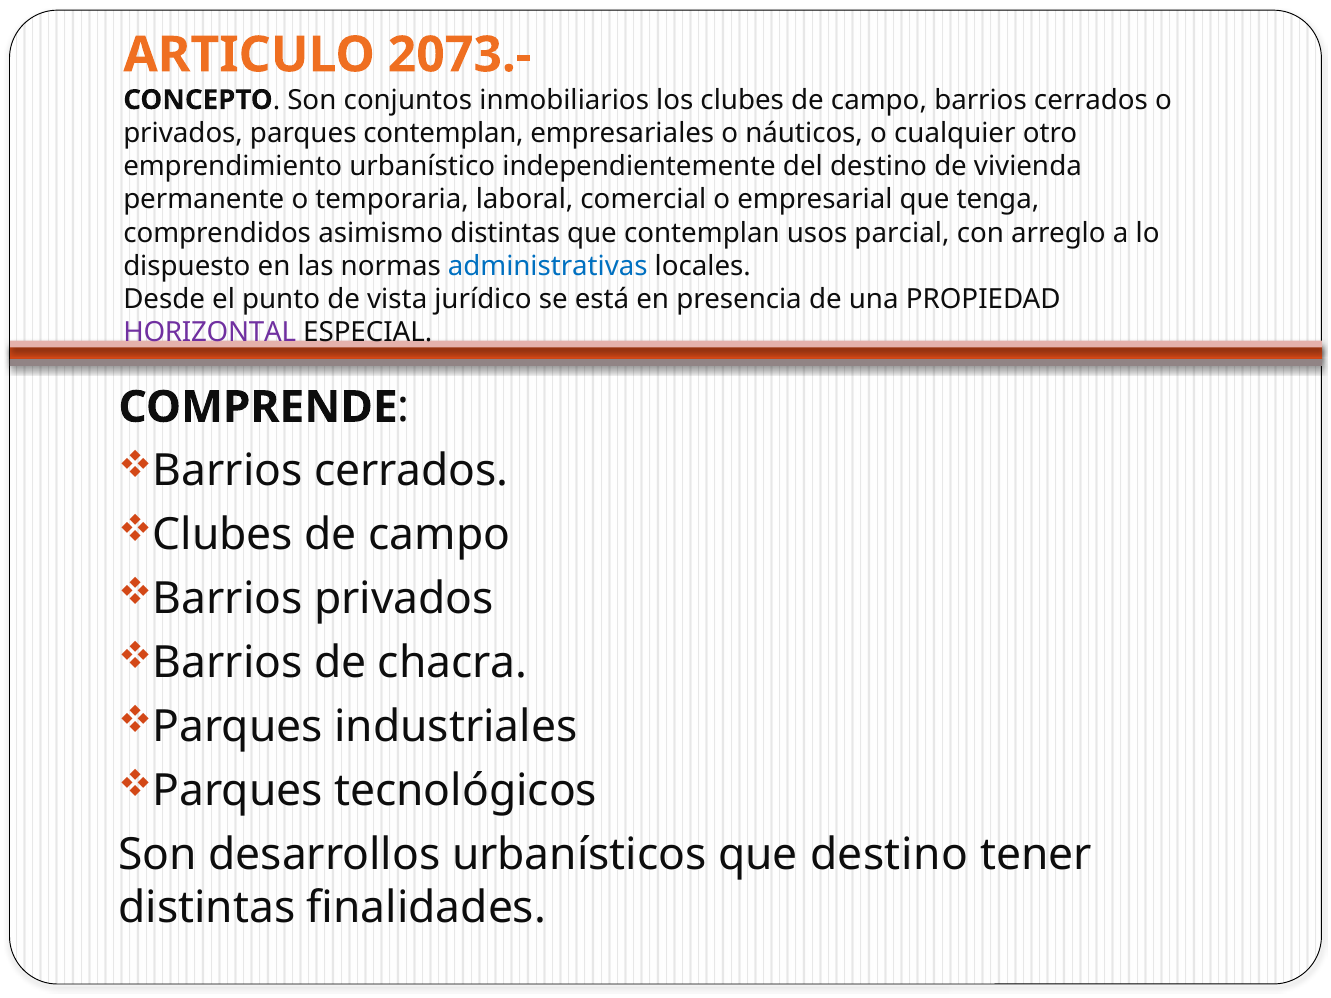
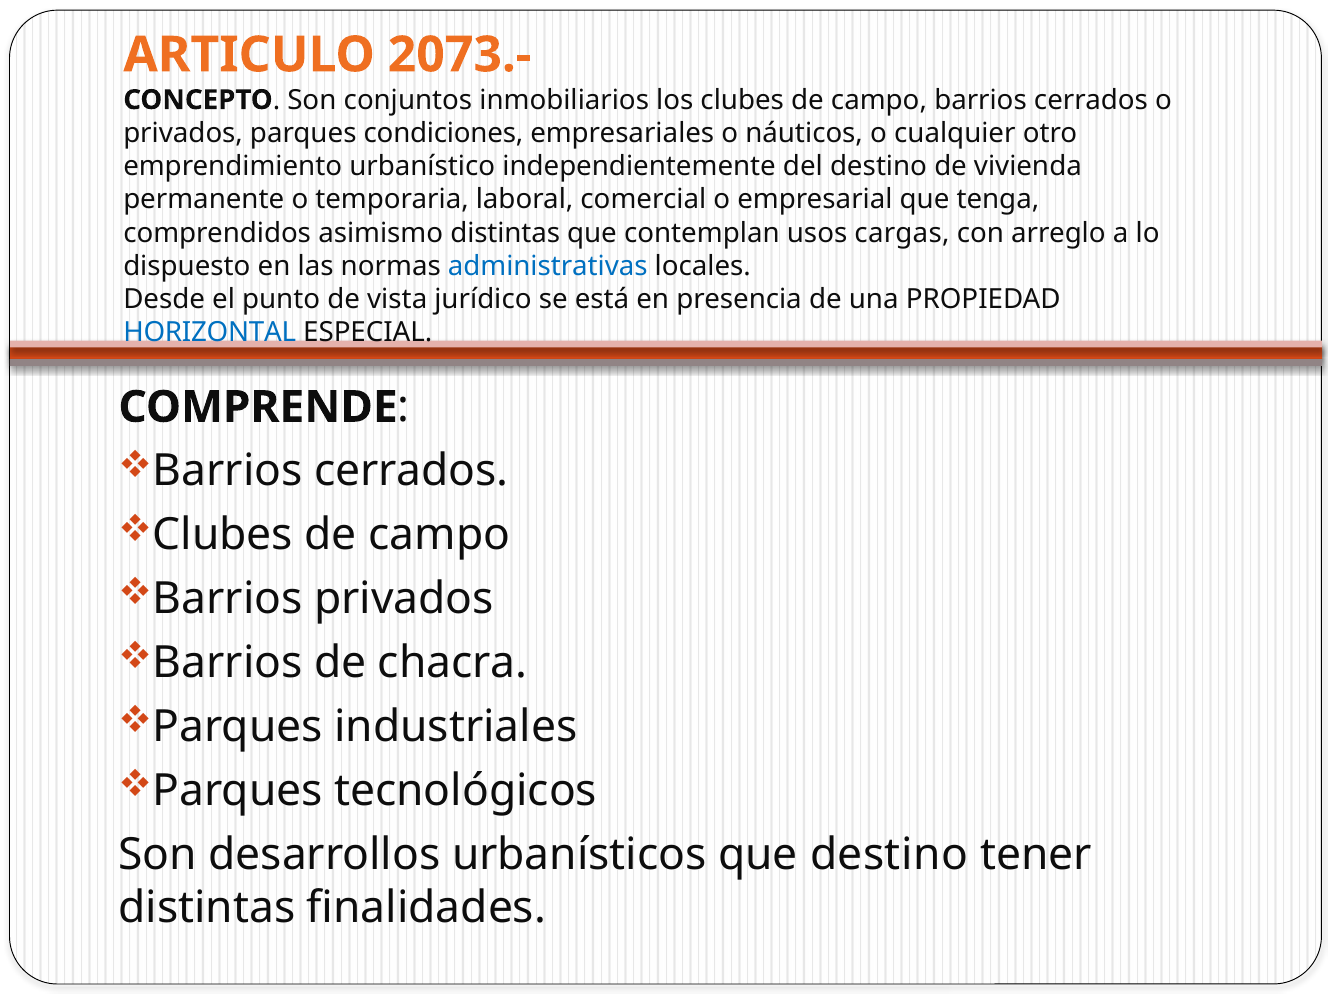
parques contemplan: contemplan -> condiciones
parcial: parcial -> cargas
HORIZONTAL colour: purple -> blue
